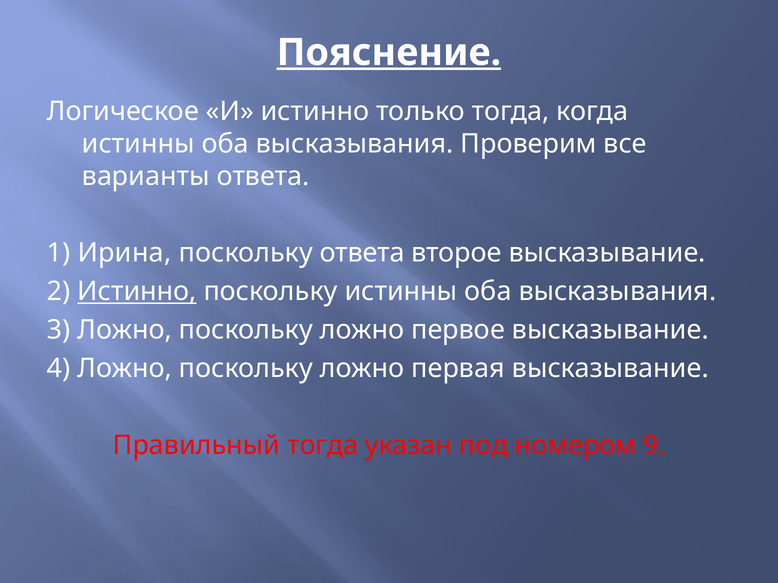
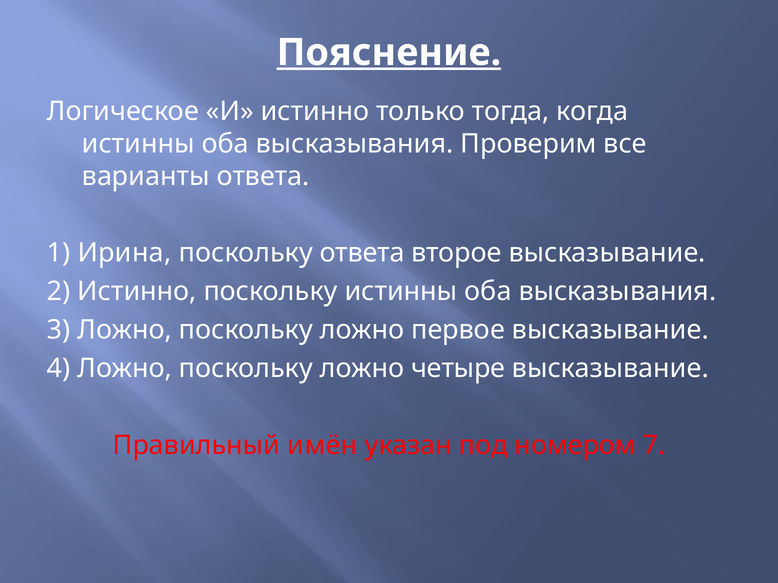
Истинно at (137, 292) underline: present -> none
первая: первая -> четыре
Правильный тогда: тогда -> имён
9: 9 -> 7
